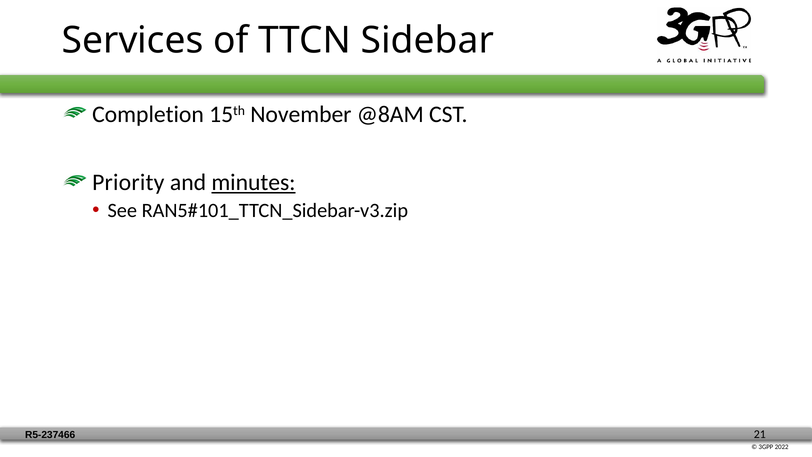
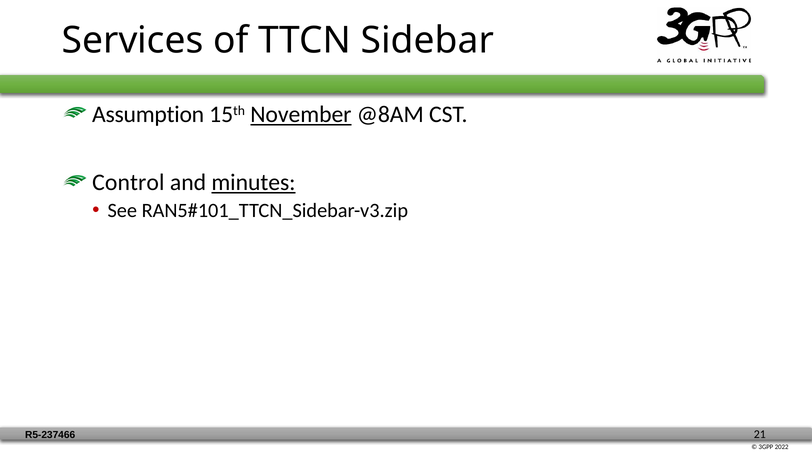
Completion: Completion -> Assumption
November underline: none -> present
Priority: Priority -> Control
